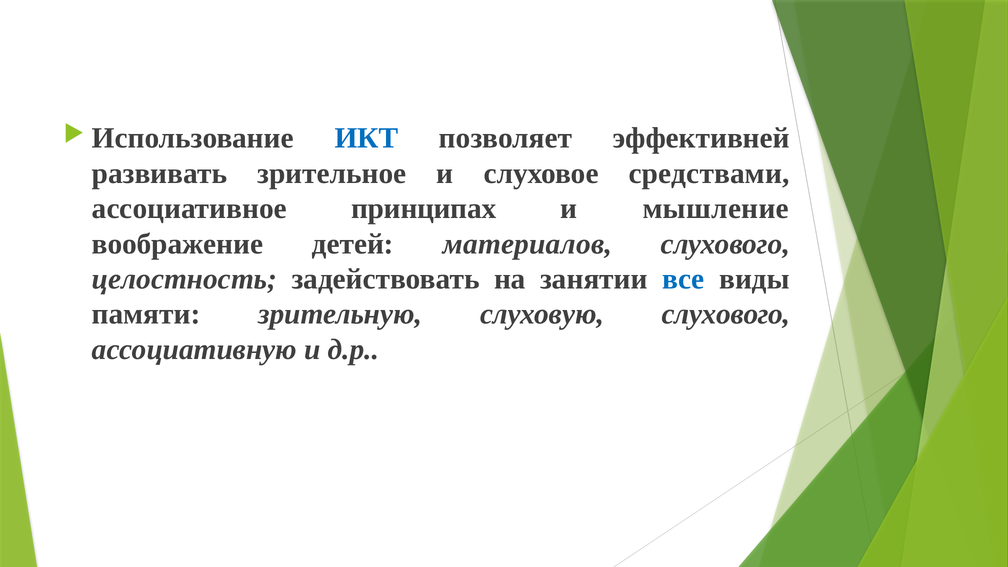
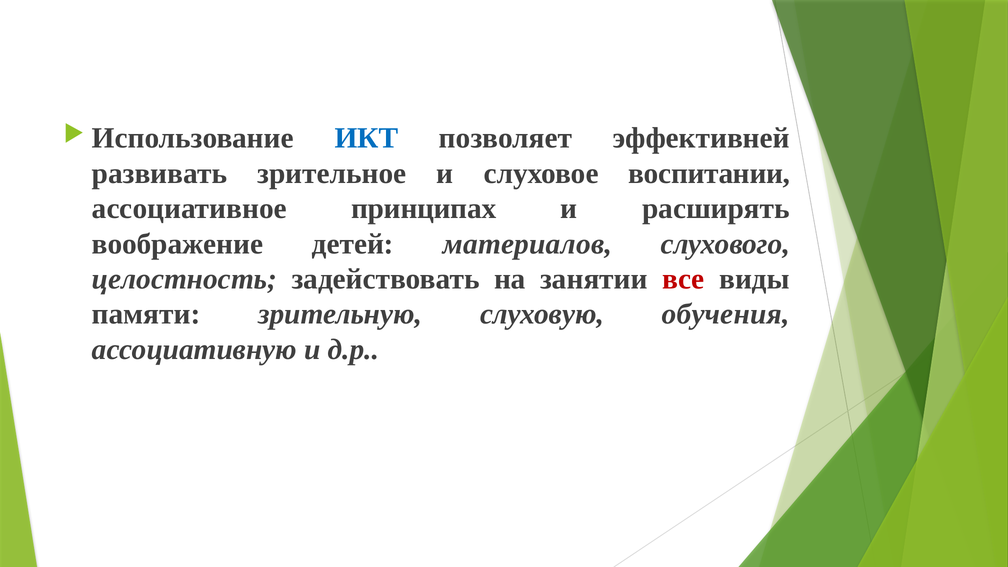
средствами: средствами -> воспитании
мышление: мышление -> расширять
все colour: blue -> red
слуховую слухового: слухового -> обучения
